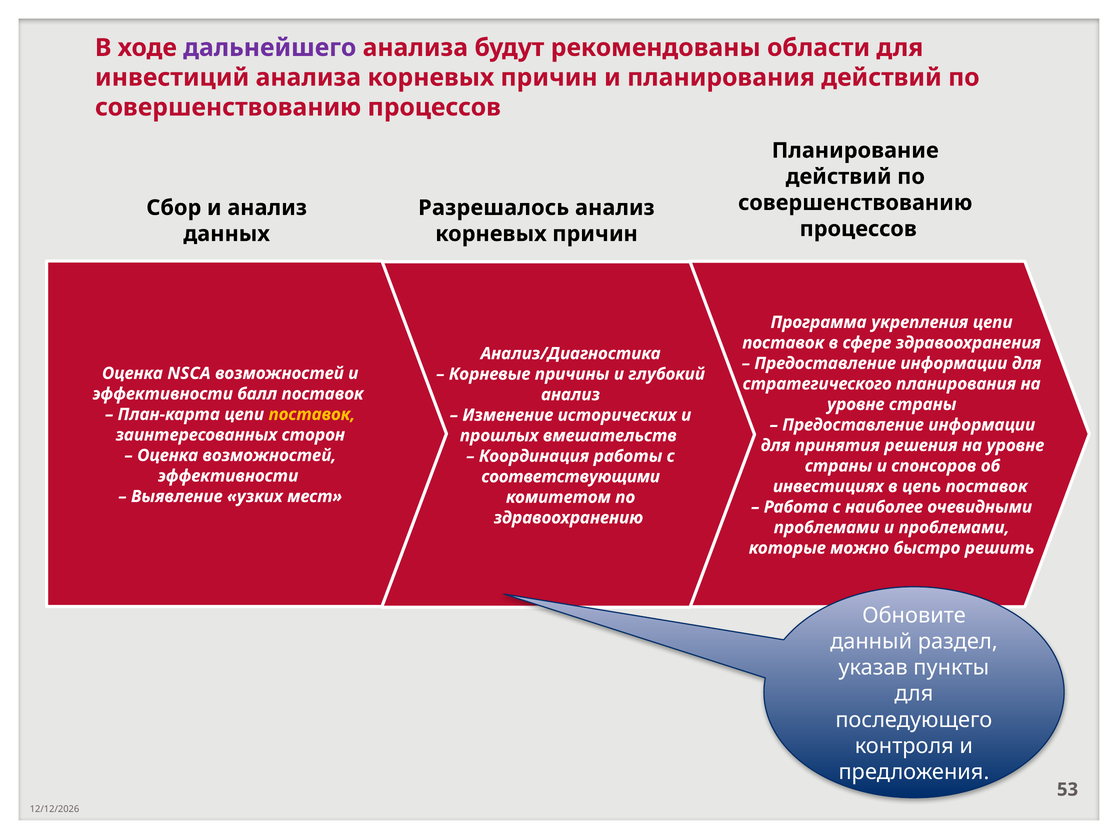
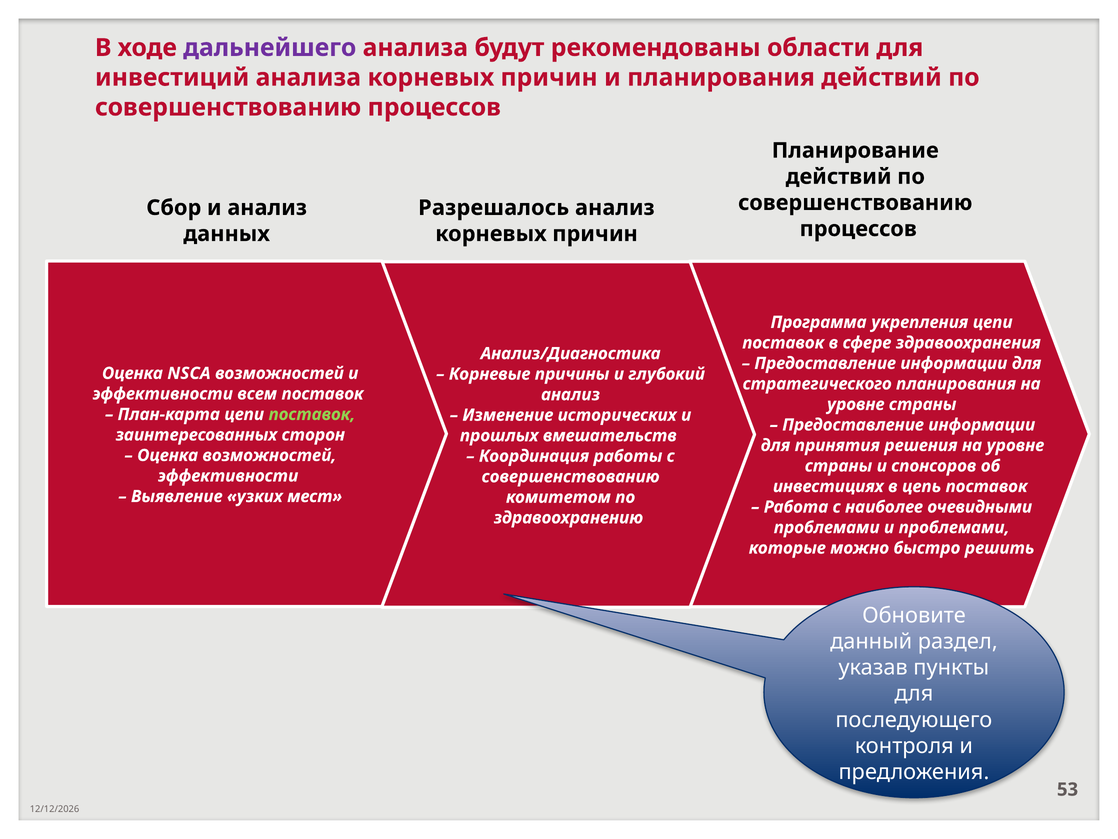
балл: балл -> всем
поставок at (312, 414) colour: yellow -> light green
соответствующими at (571, 476): соответствующими -> совершенствованию
